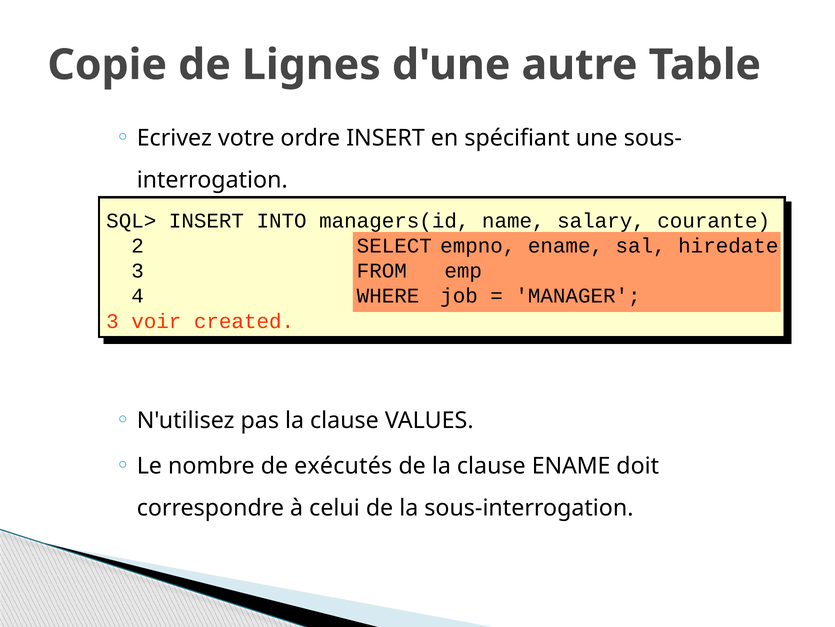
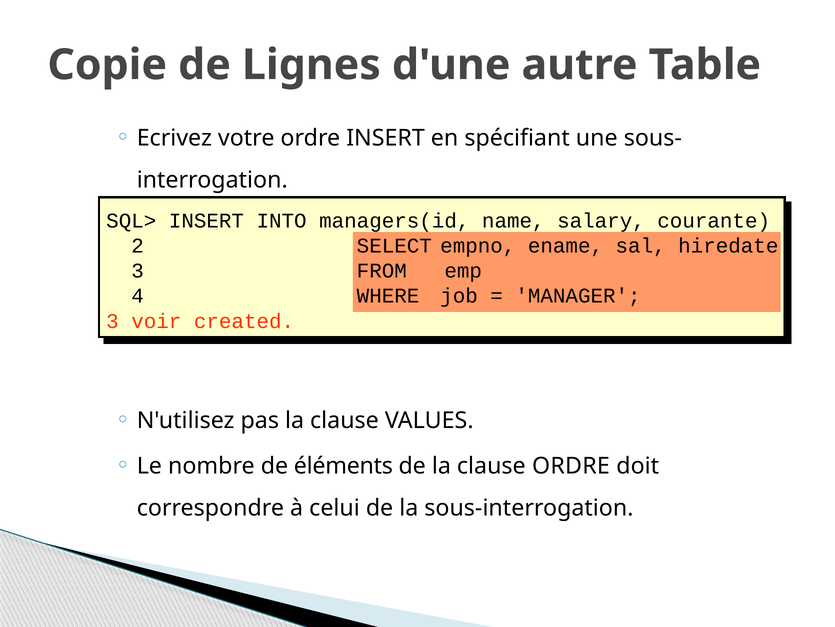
exécutés: exécutés -> éléments
clause ENAME: ENAME -> ORDRE
